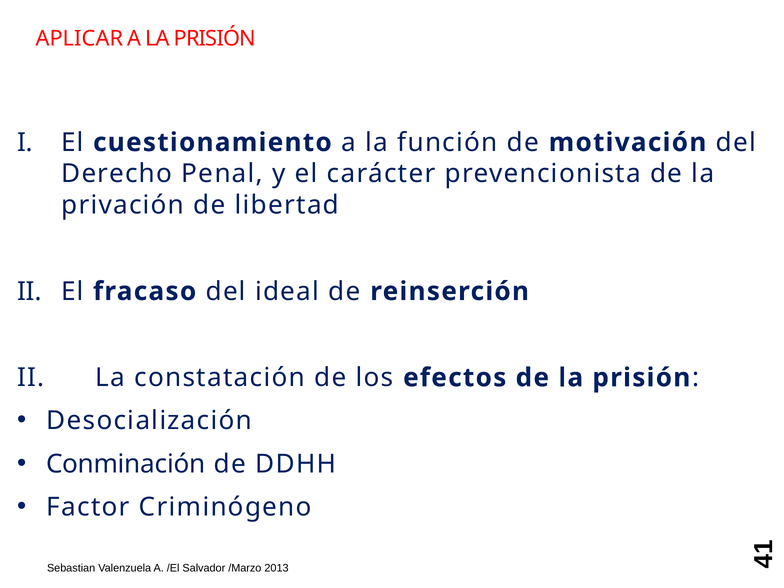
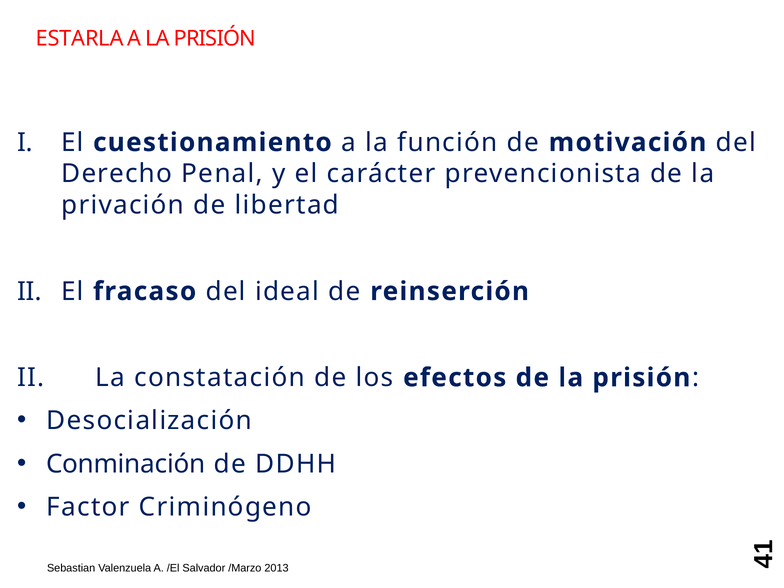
APLICAR: APLICAR -> ESTARLA
